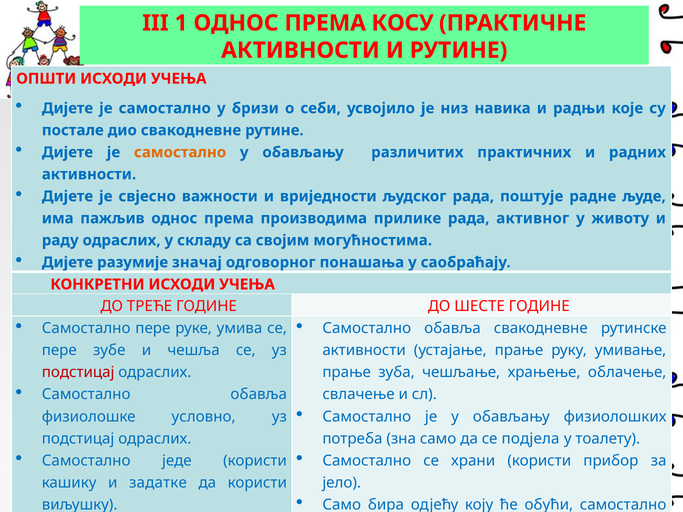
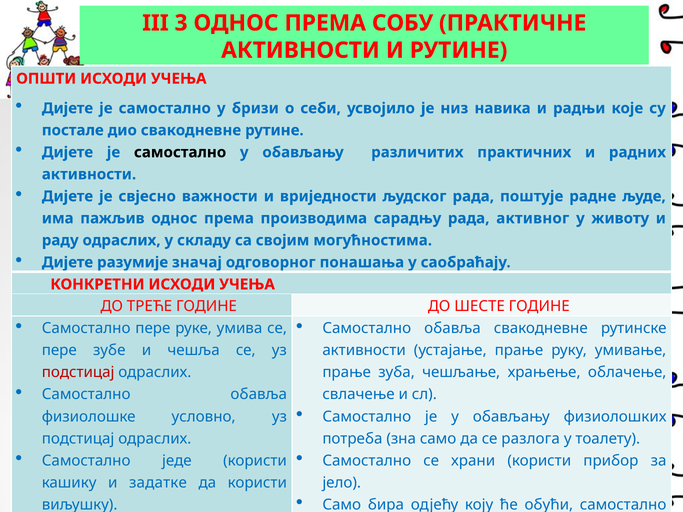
1: 1 -> 3
КОСУ: КОСУ -> СОБУ
самостално at (180, 152) colour: orange -> black
прилике: прилике -> сарадњу
подјела: подјела -> разлога
